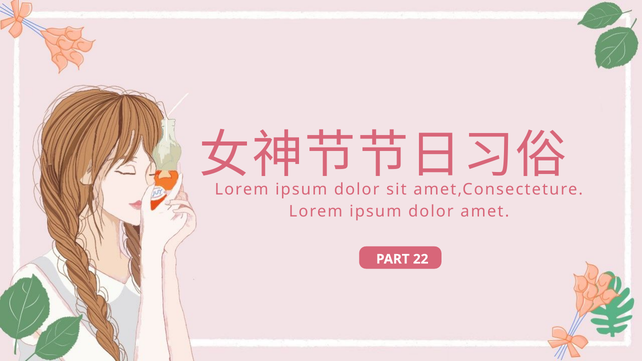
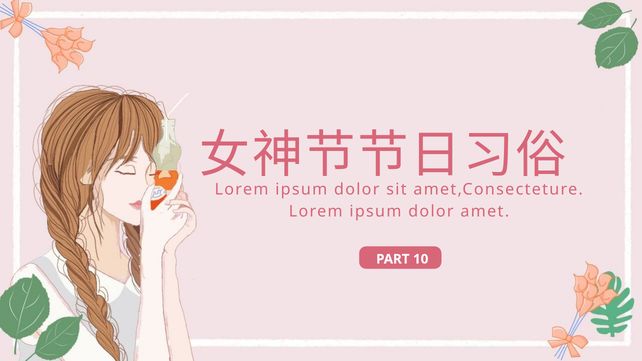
22: 22 -> 10
